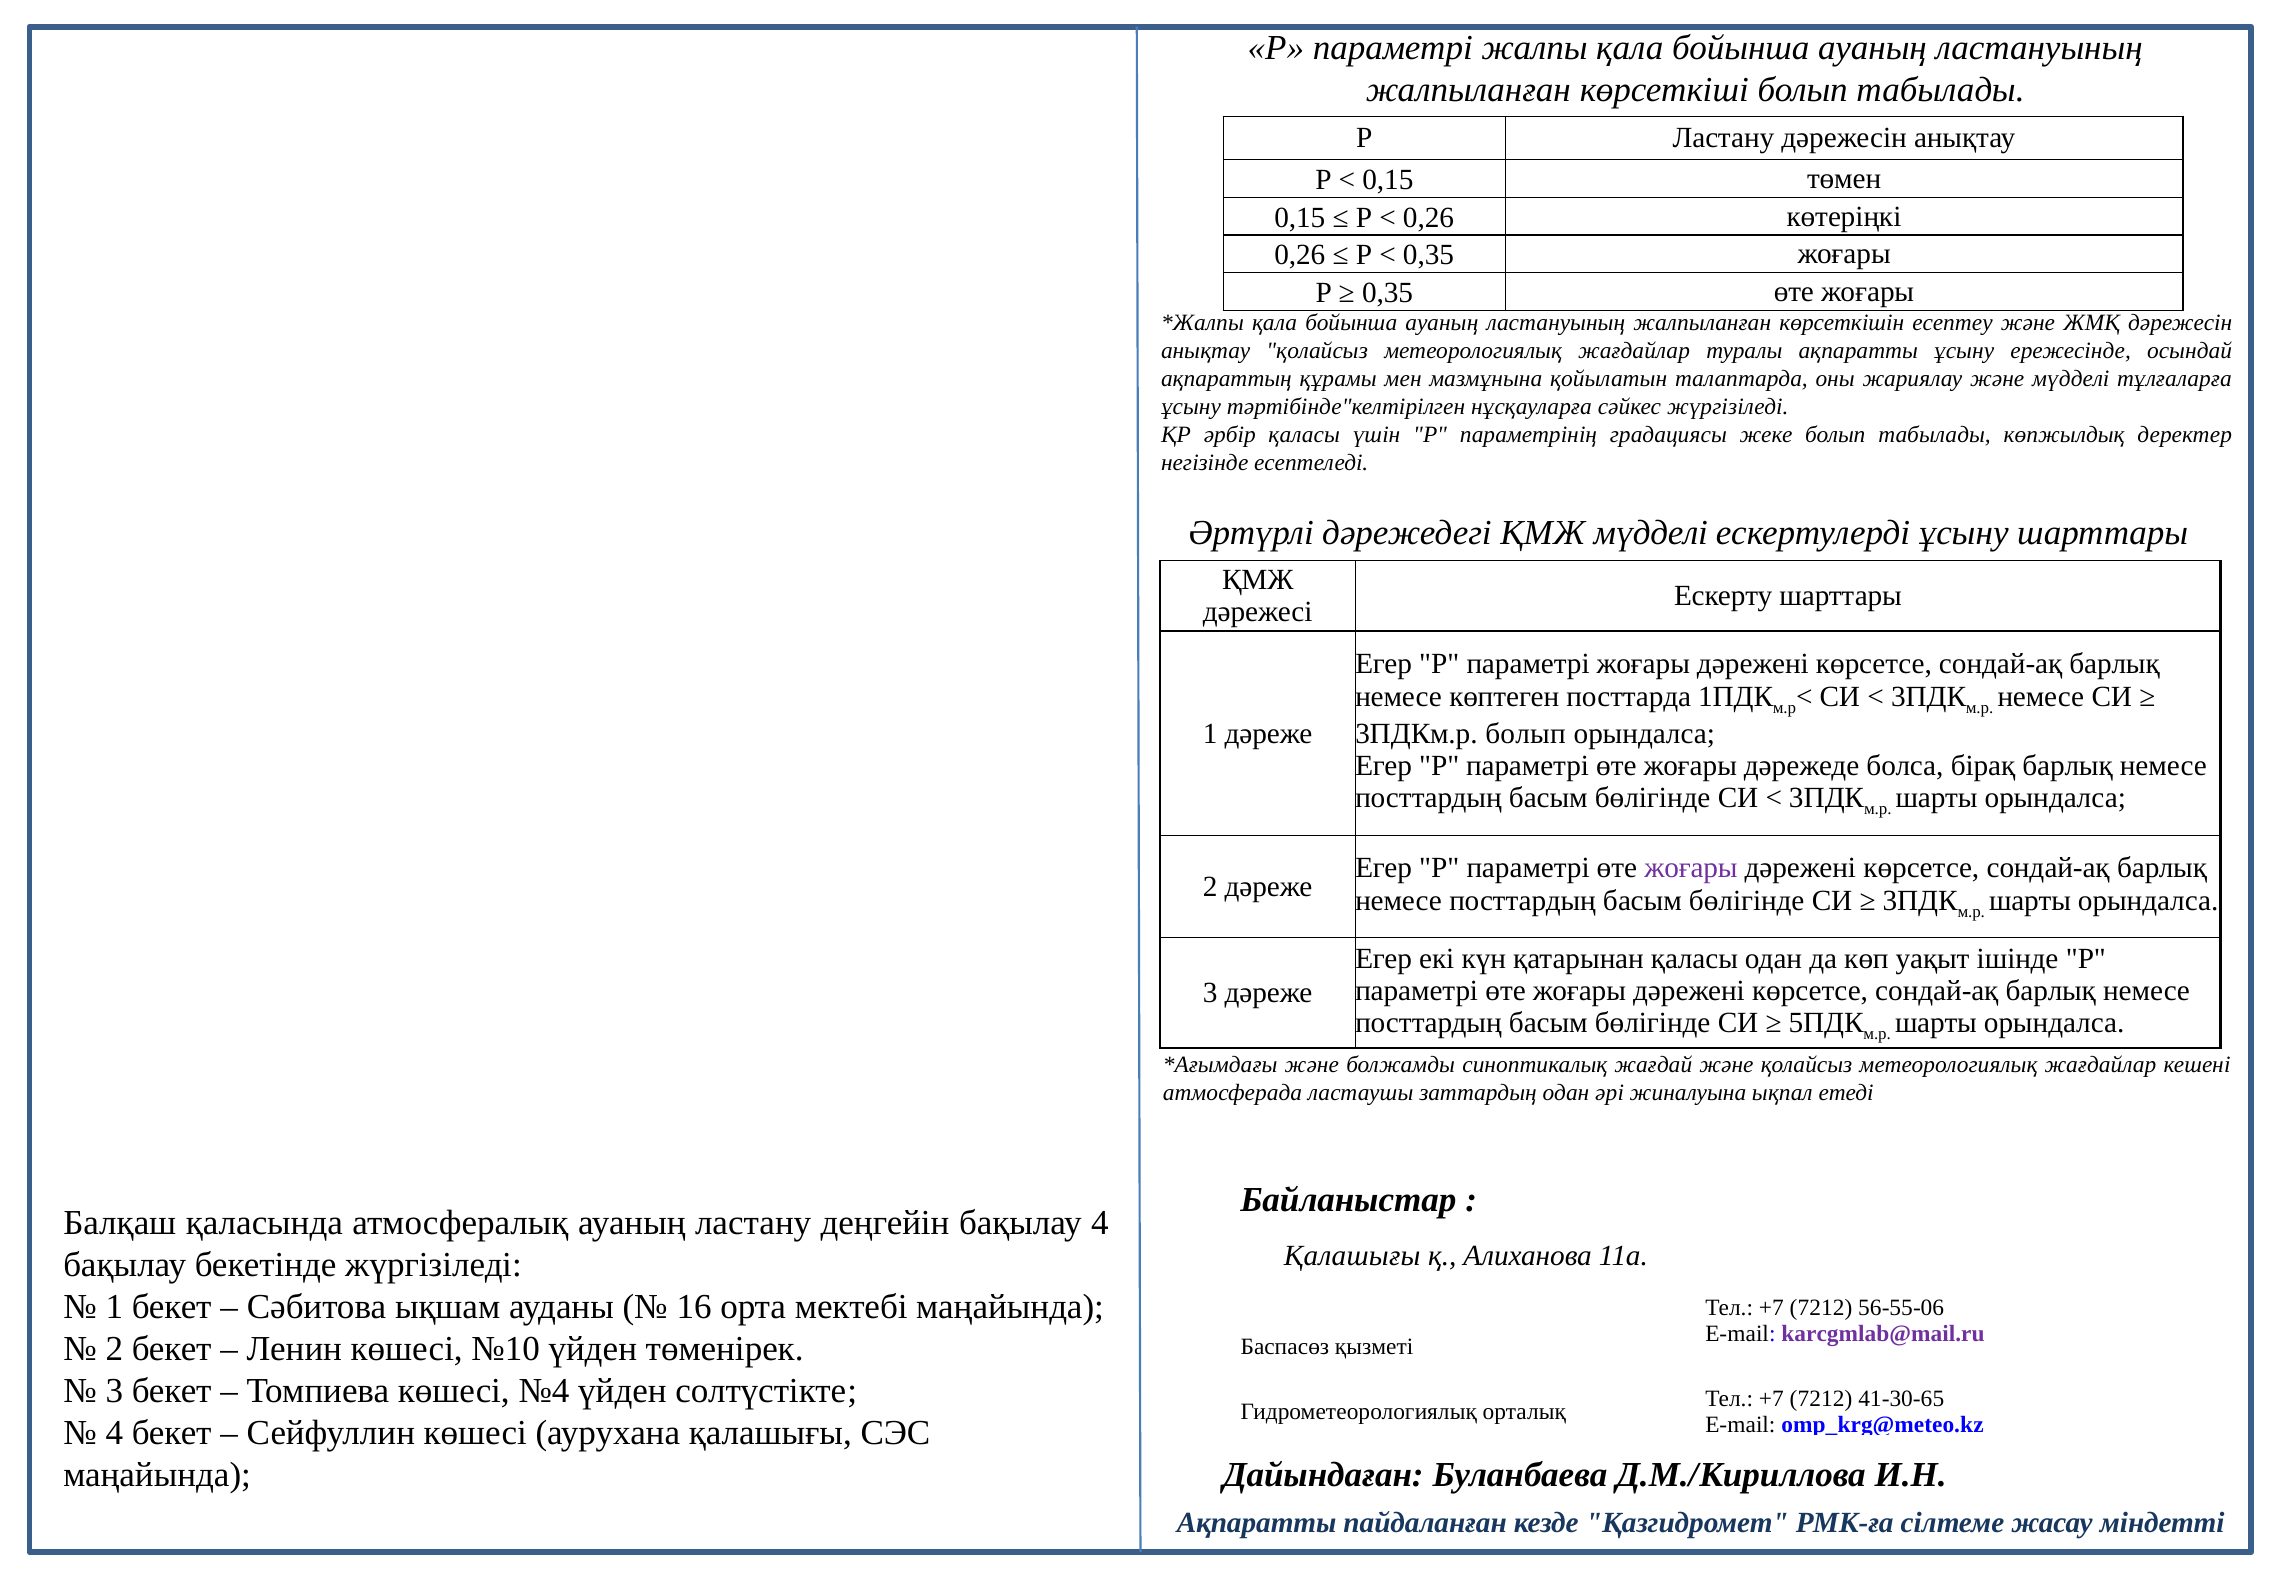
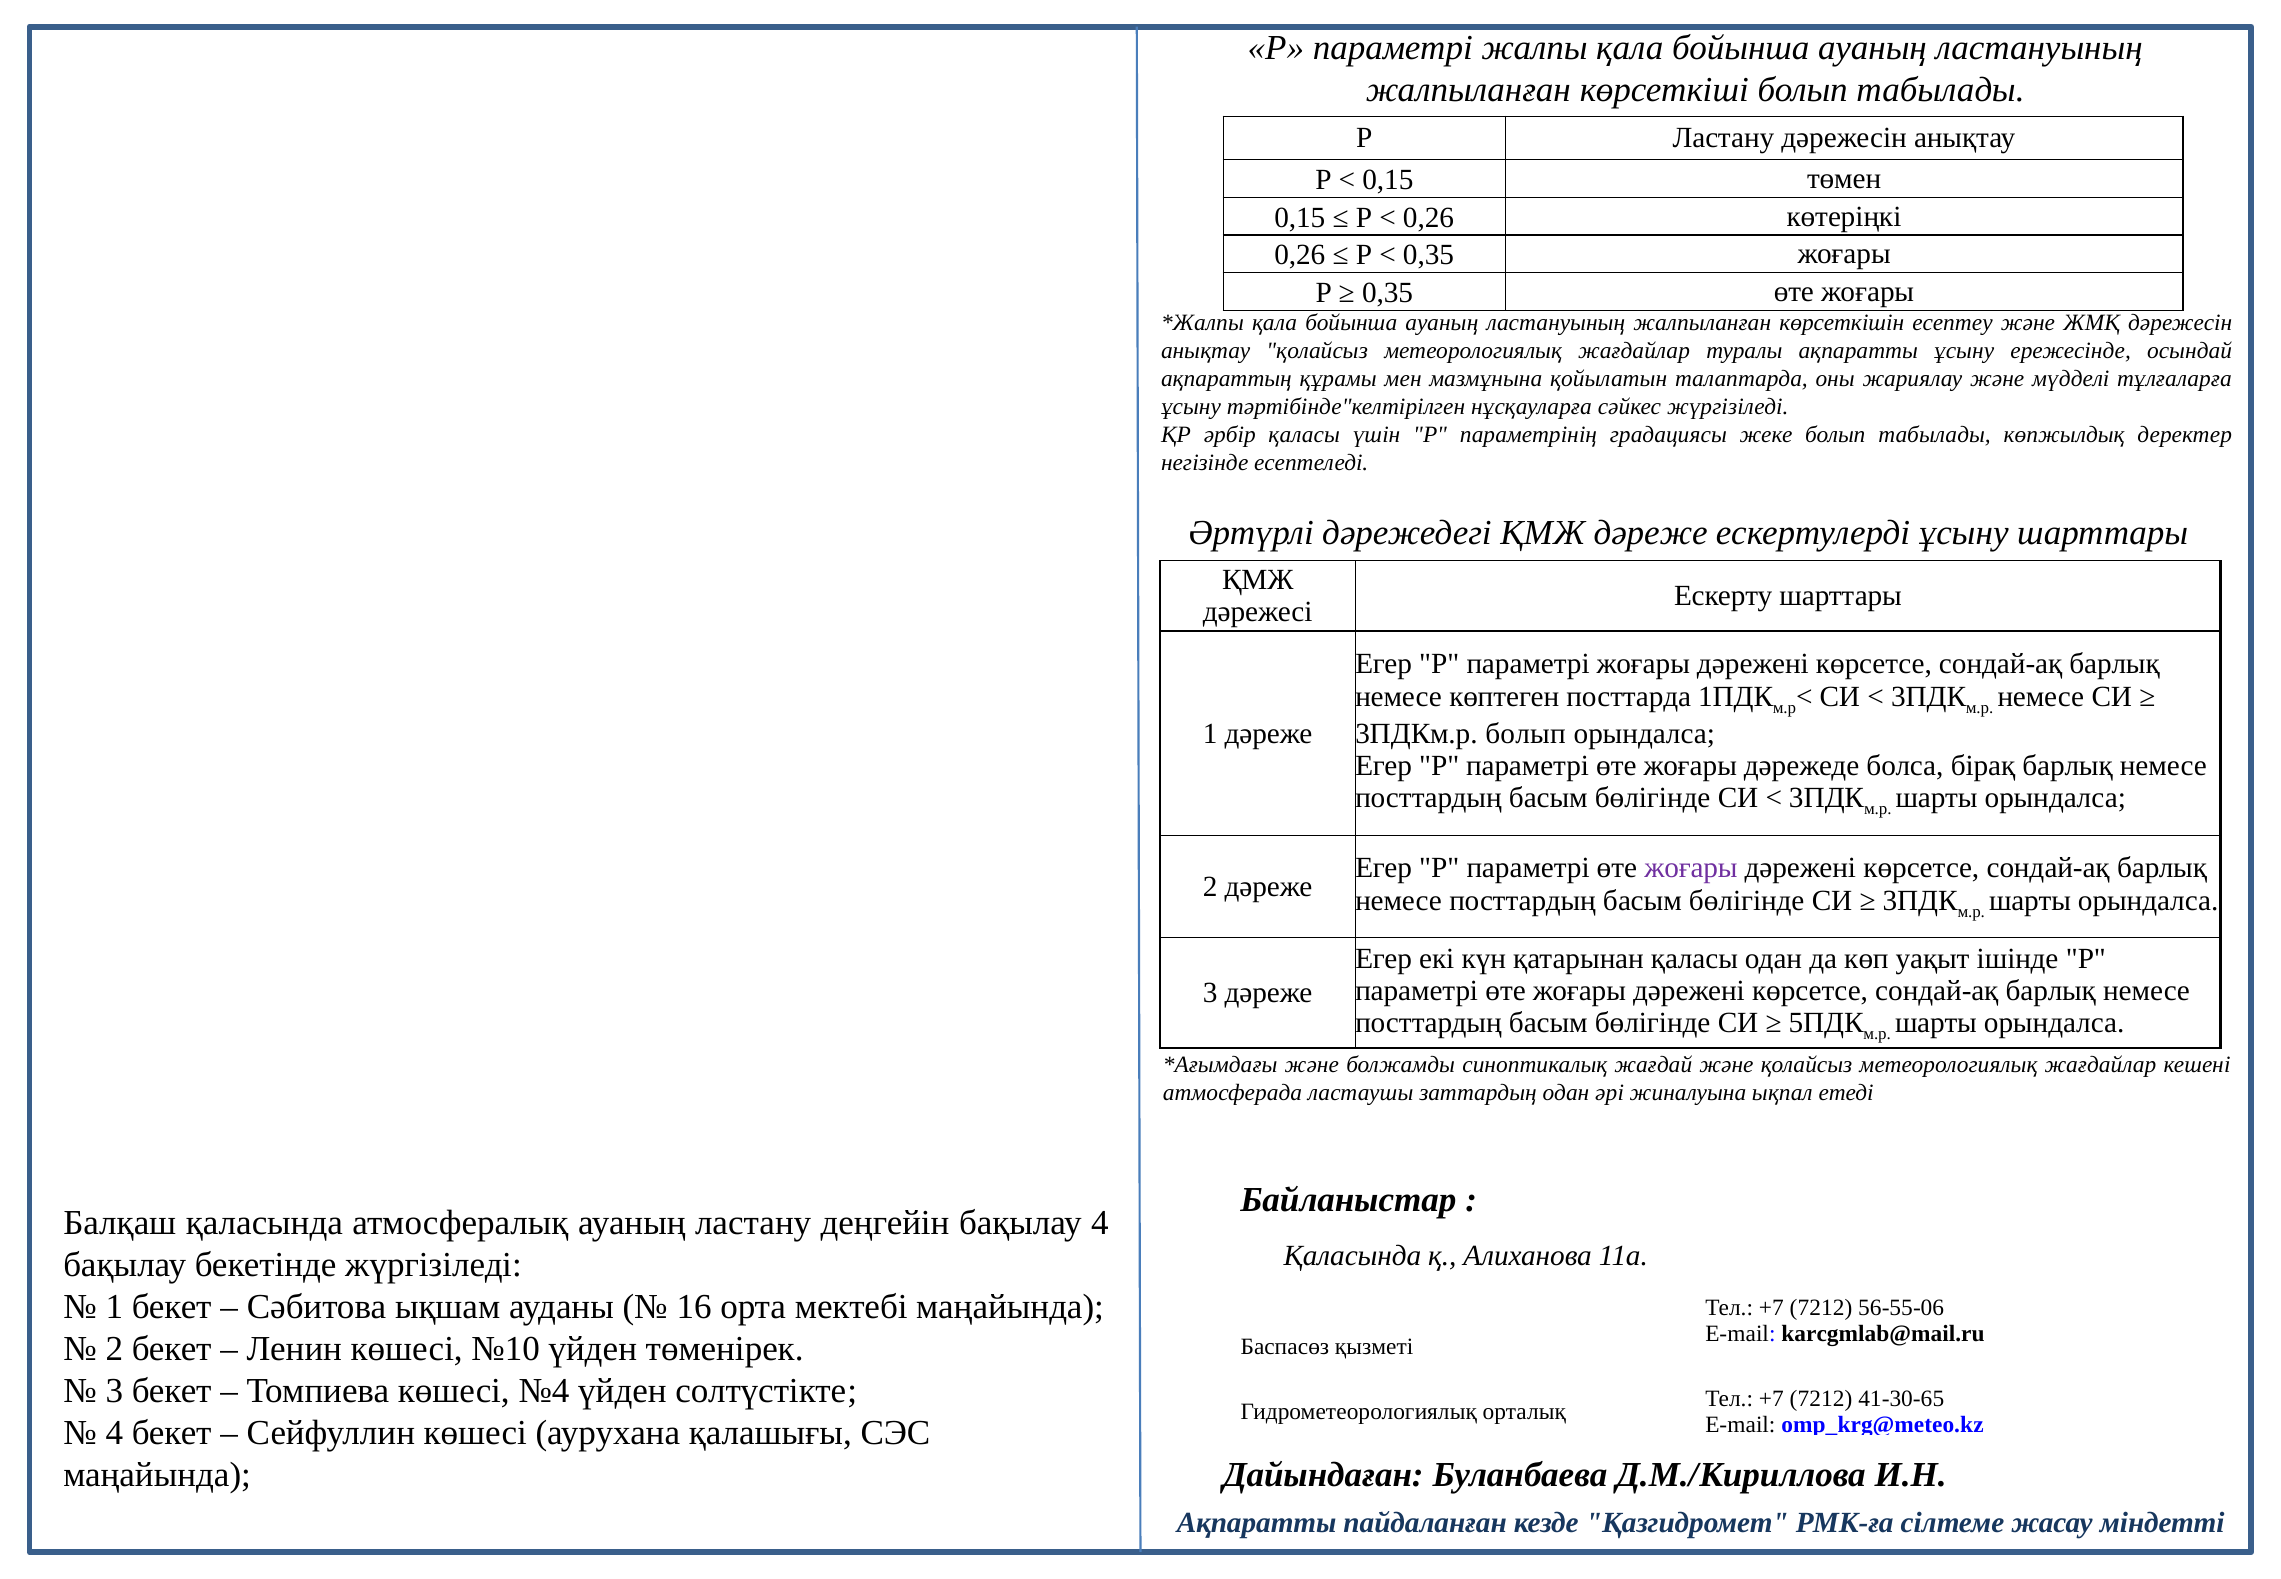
ҚМЖ мүдделі: мүдделі -> дәреже
Қалашығы at (1352, 1256): Қалашығы -> Қаласында
karcgmlab@mail.ru colour: purple -> black
